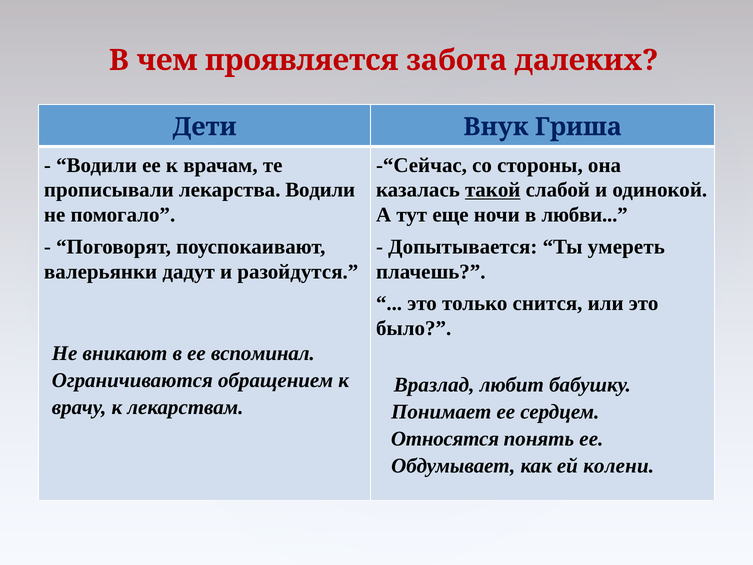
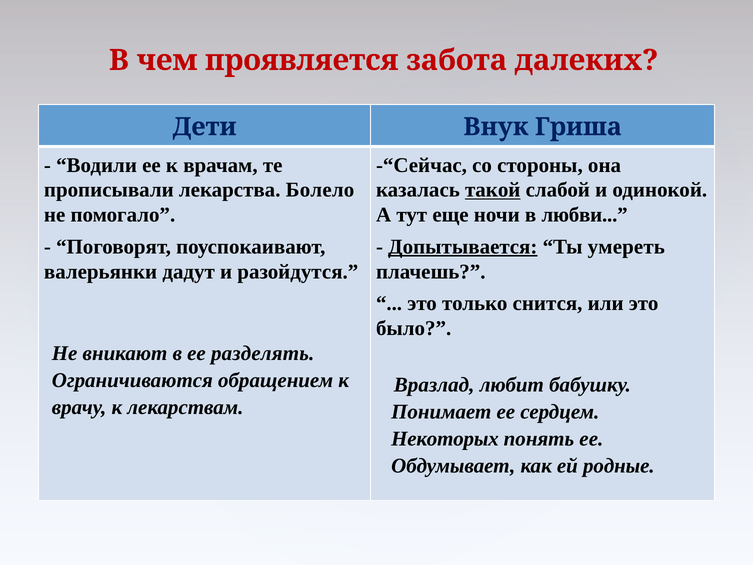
лекарства Водили: Водили -> Болело
Допытывается underline: none -> present
вспоминал: вспоминал -> разделять
Относятся: Относятся -> Некоторых
колени: колени -> родные
